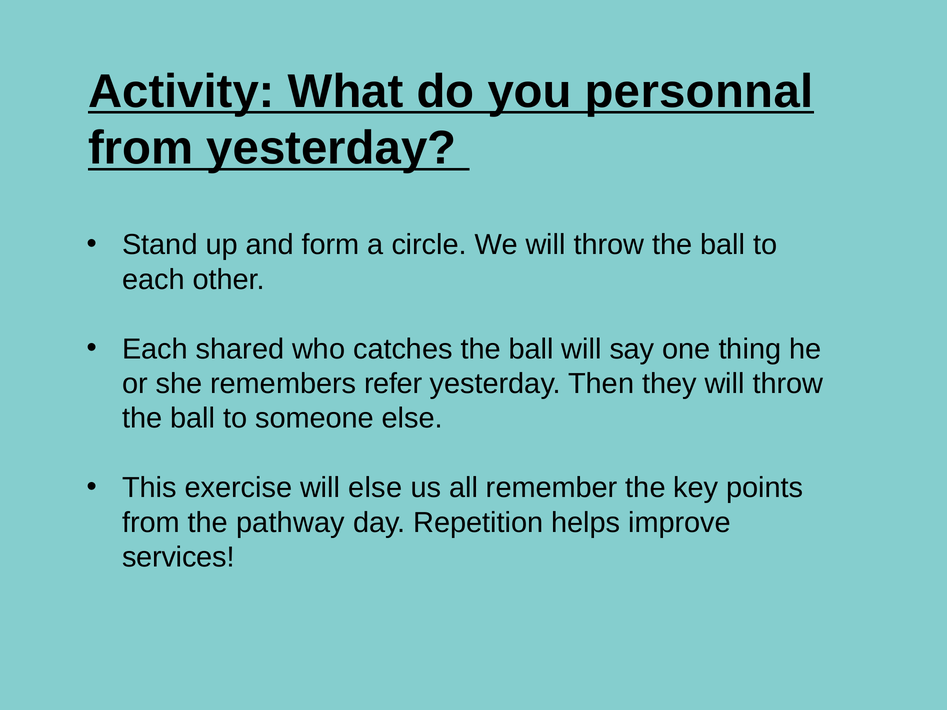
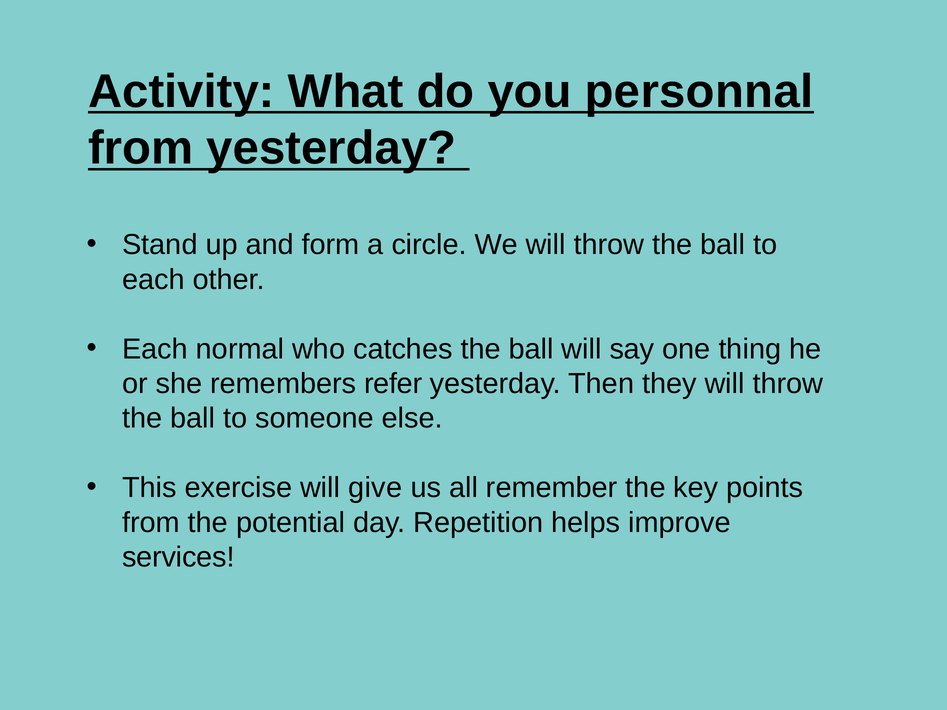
shared: shared -> normal
will else: else -> give
pathway: pathway -> potential
